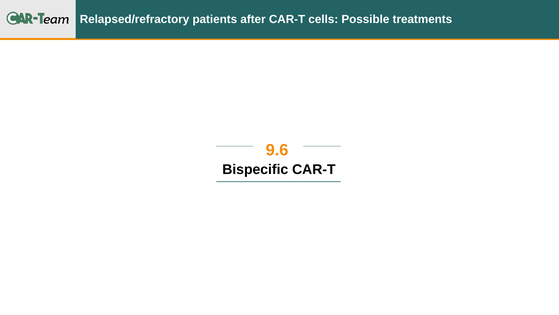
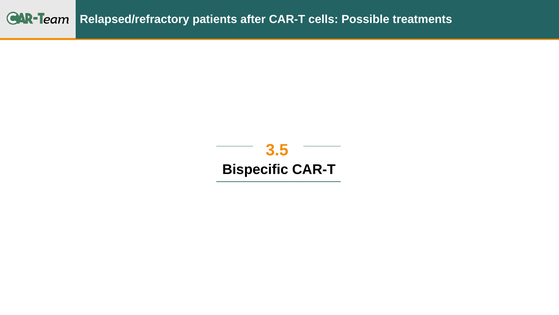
9.6: 9.6 -> 3.5
